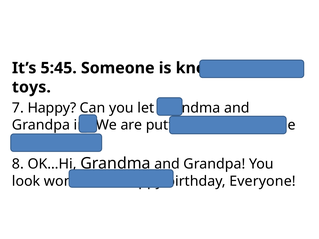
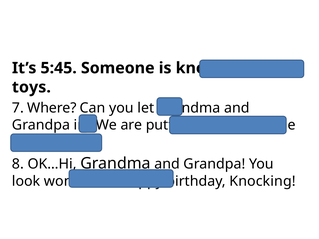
7 Happy: Happy -> Where
birthday Everyone: Everyone -> Knocking
